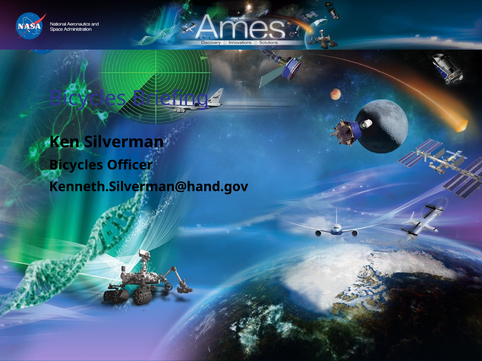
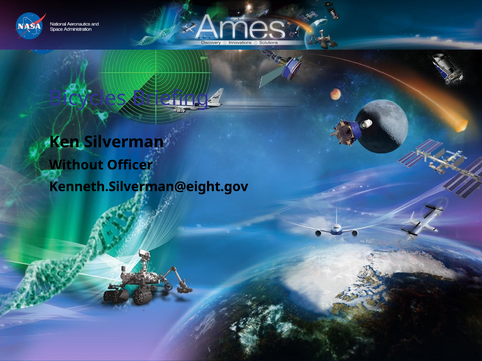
Bicycles at (76, 165): Bicycles -> Without
Kenneth.Silverman@hand.gov: Kenneth.Silverman@hand.gov -> Kenneth.Silverman@eight.gov
